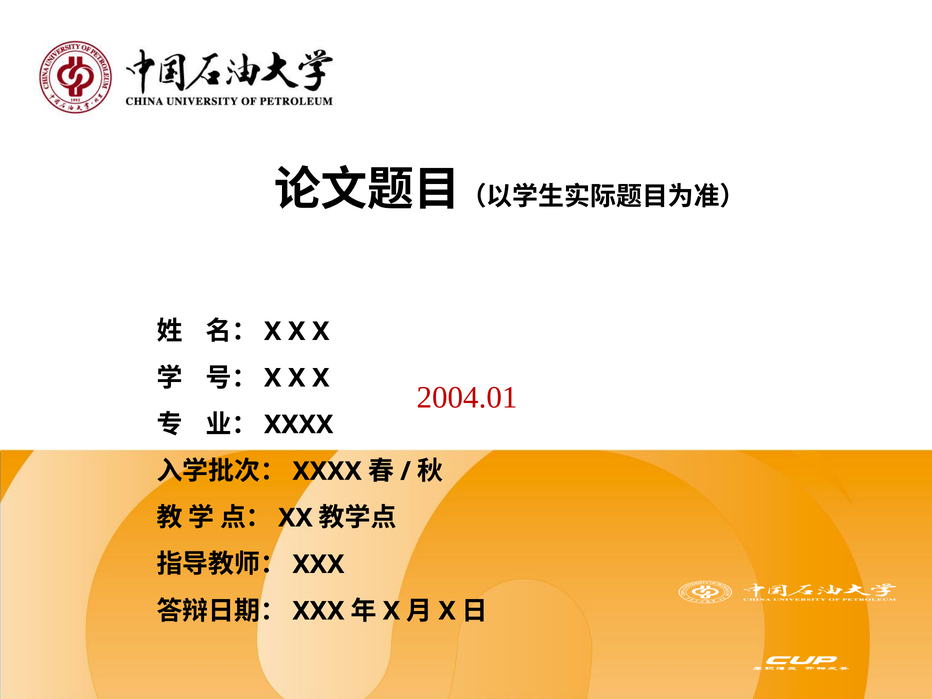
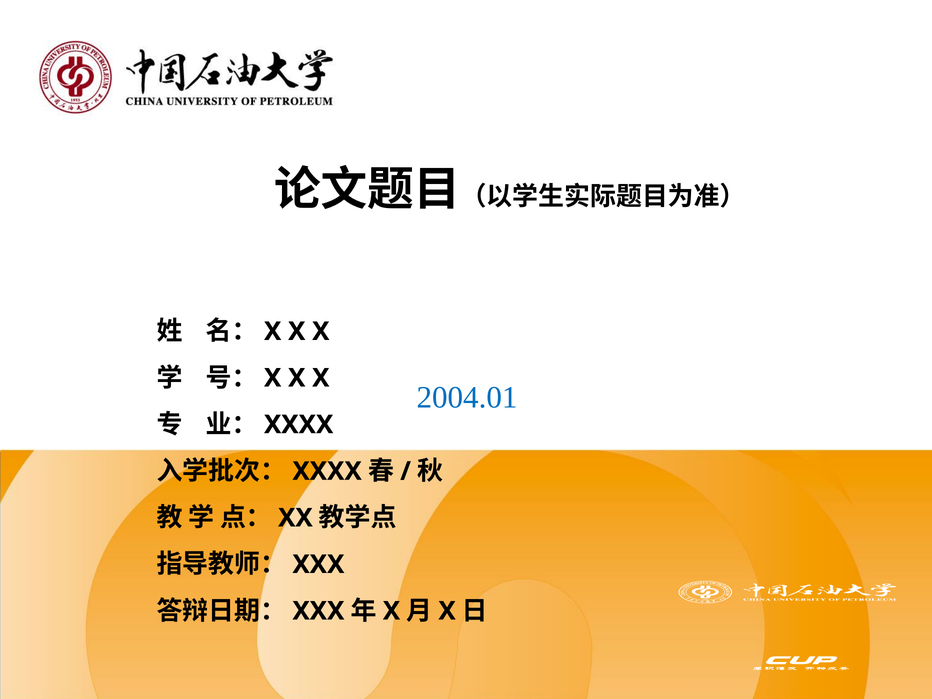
2004.01 colour: red -> blue
